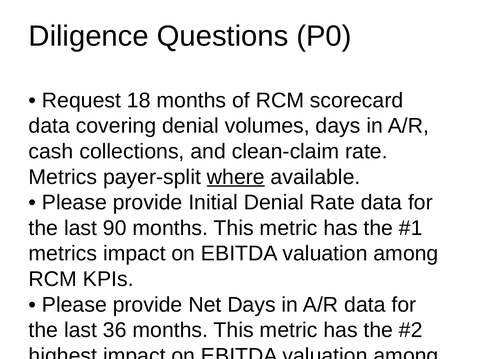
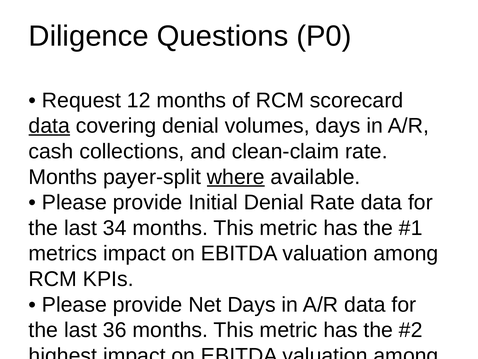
18: 18 -> 12
data at (49, 126) underline: none -> present
Metrics at (63, 177): Metrics -> Months
90: 90 -> 34
